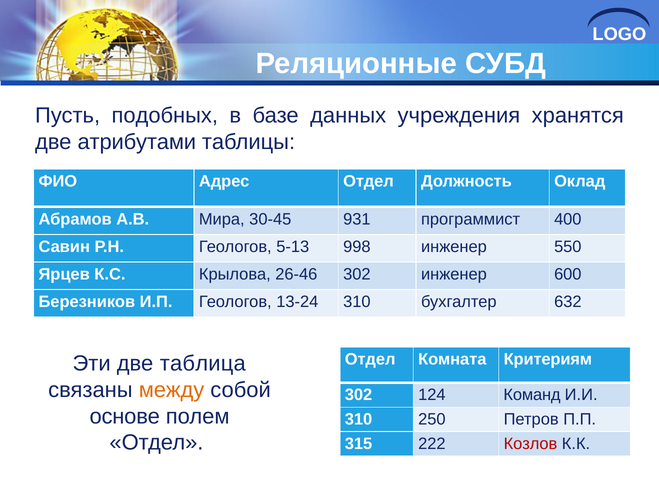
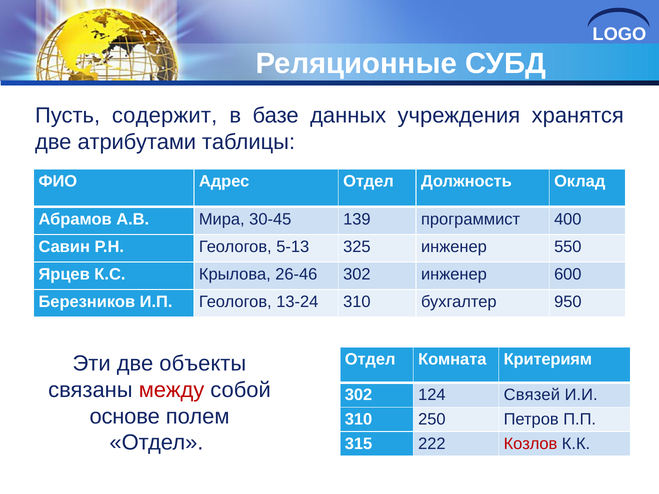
подобных: подобных -> содержит
931: 931 -> 139
998: 998 -> 325
632: 632 -> 950
таблица: таблица -> объекты
между colour: orange -> red
Команд: Команд -> Связей
